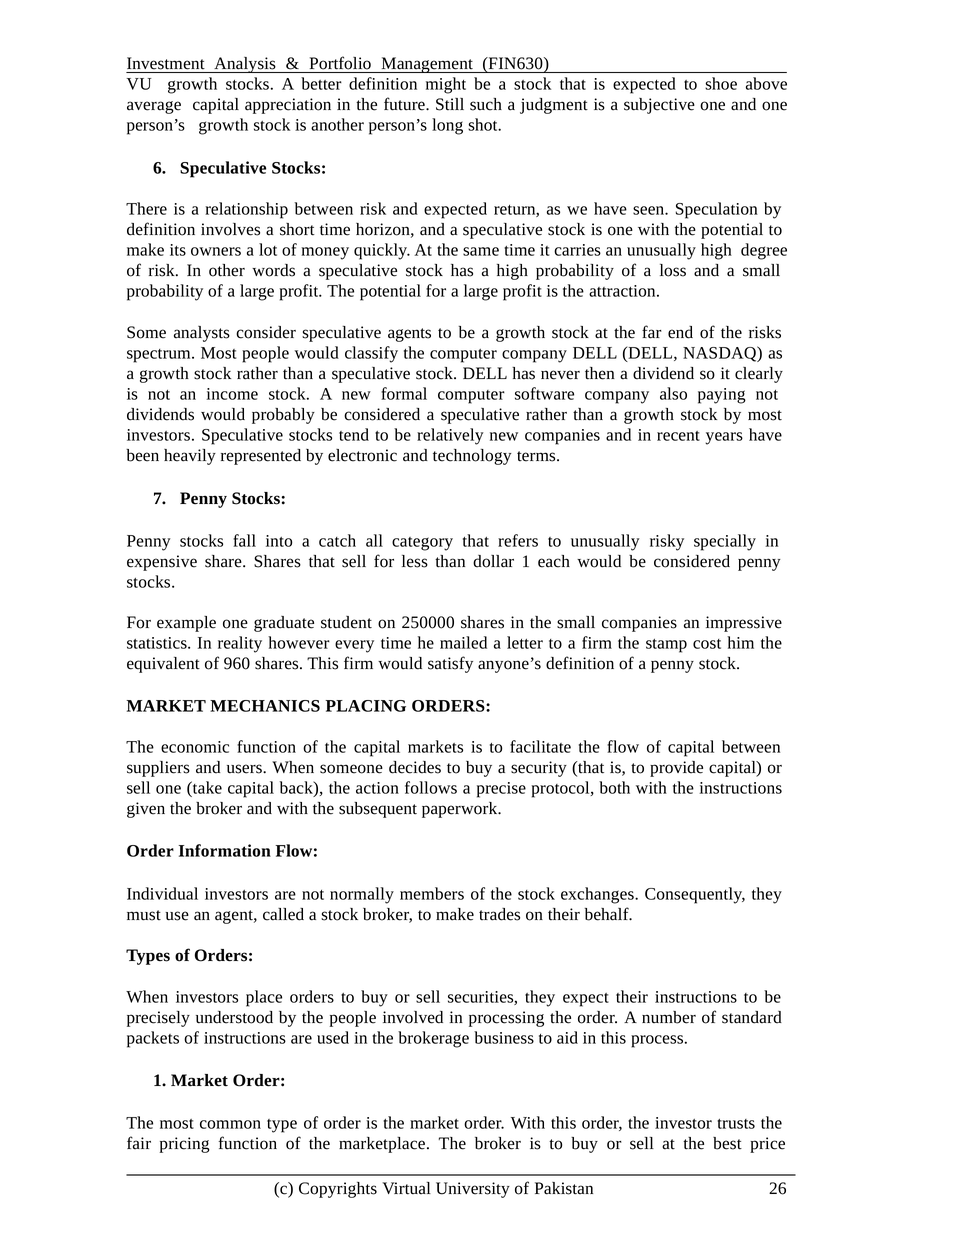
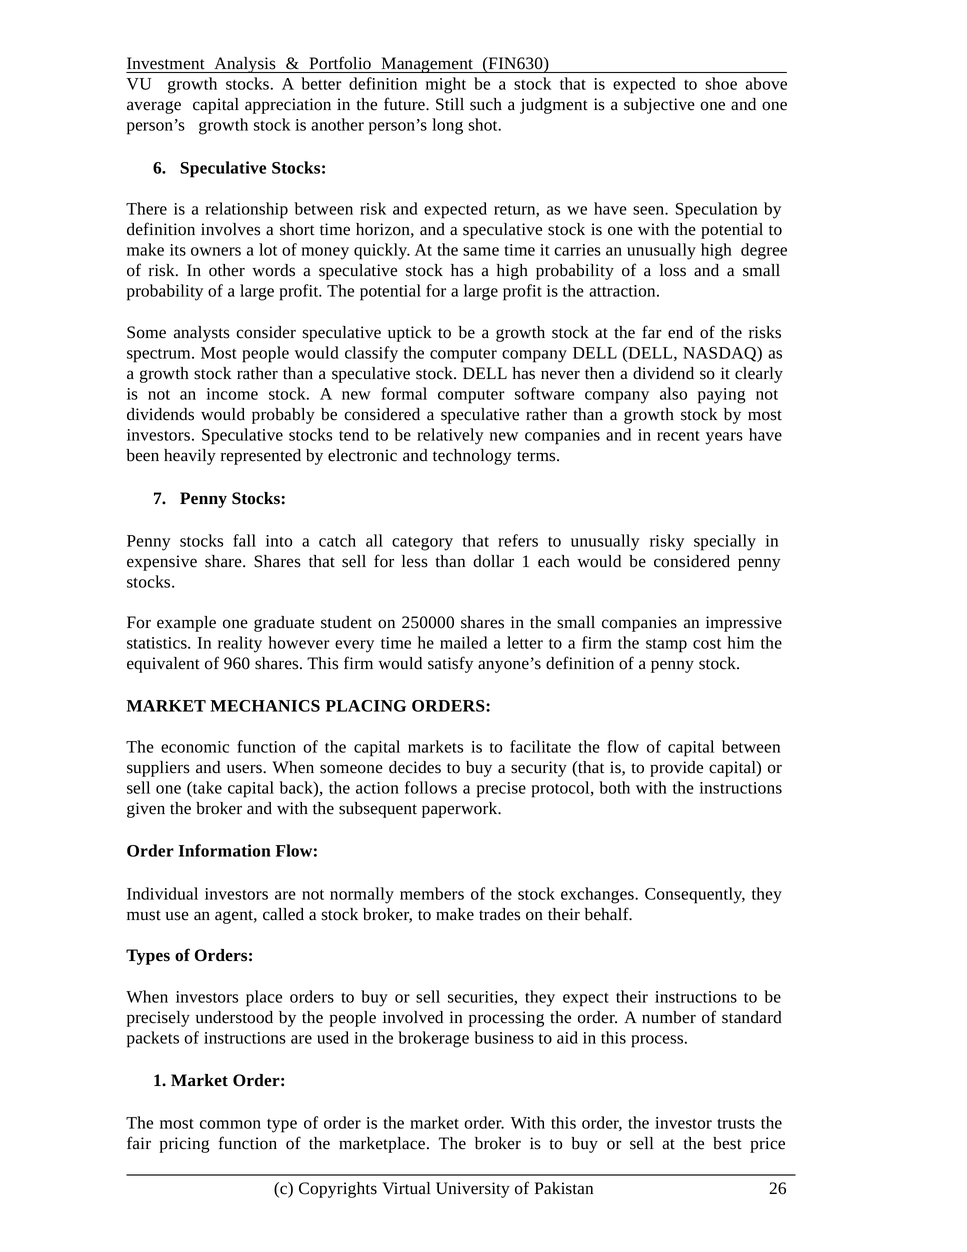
agents: agents -> uptick
